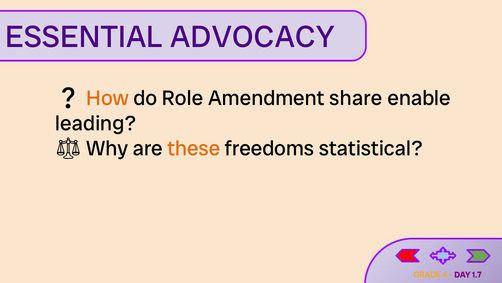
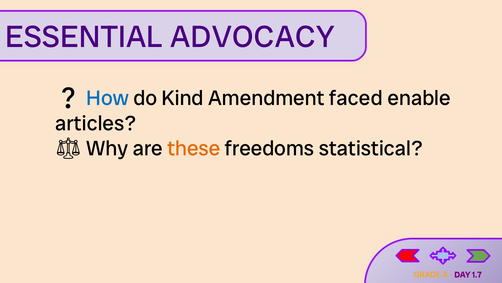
How colour: orange -> blue
Role: Role -> Kind
share: share -> faced
leading: leading -> articles
